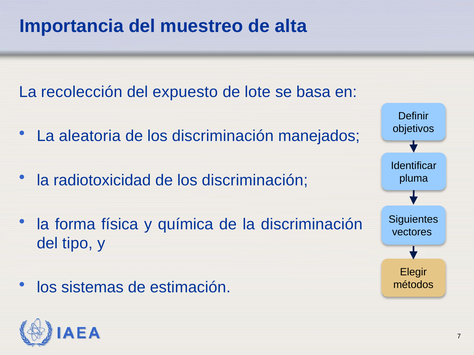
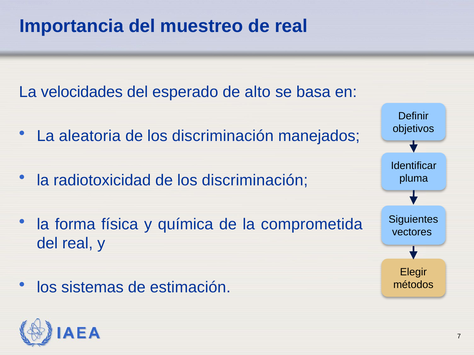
de alta: alta -> real
recolección: recolección -> velocidades
expuesto: expuesto -> esperado
lote: lote -> alto
la discriminación: discriminación -> comprometida
del tipo: tipo -> real
